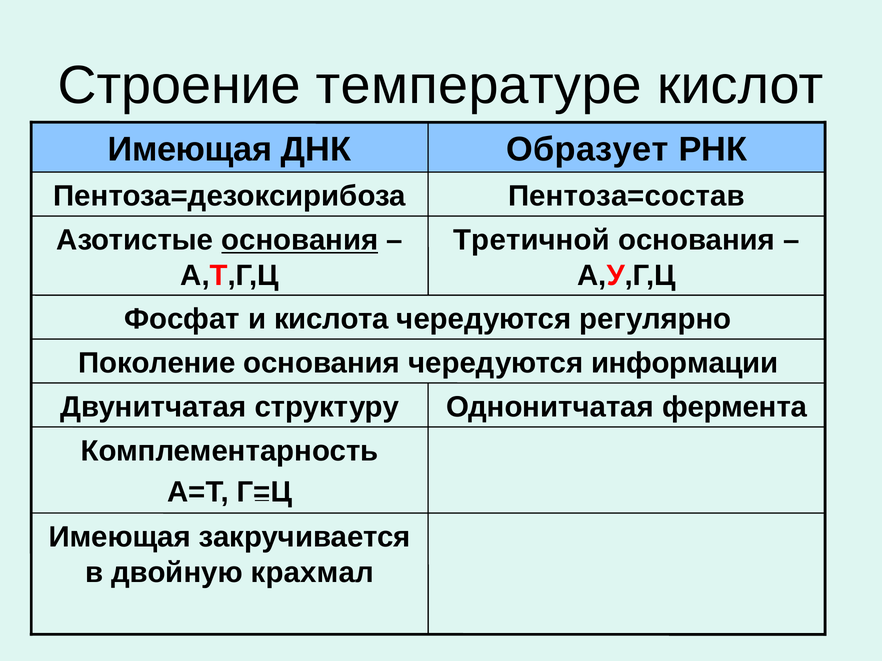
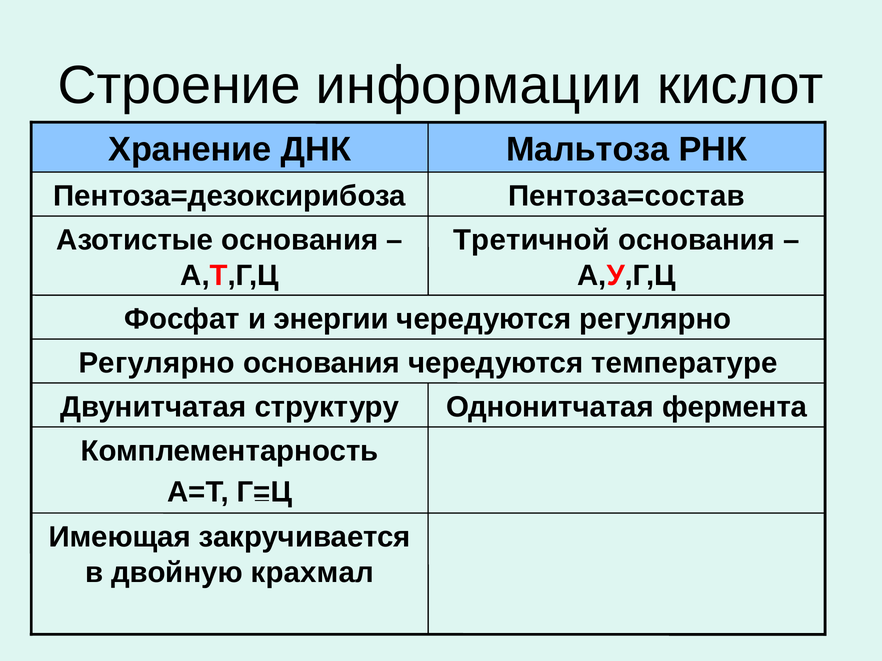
температуре: температуре -> информации
Имеющая at (190, 150): Имеющая -> Хранение
Образует: Образует -> Мальтоза
основания at (300, 240) underline: present -> none
кислота: кислота -> энергии
Поколение at (157, 363): Поколение -> Регулярно
информации: информации -> температуре
